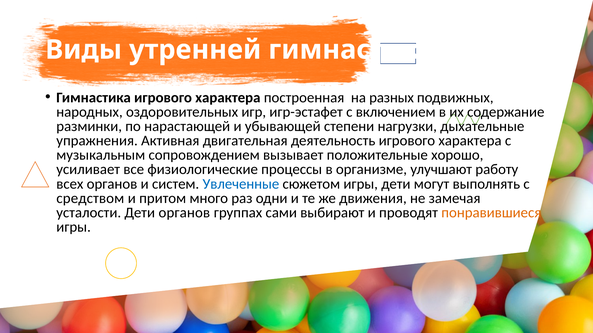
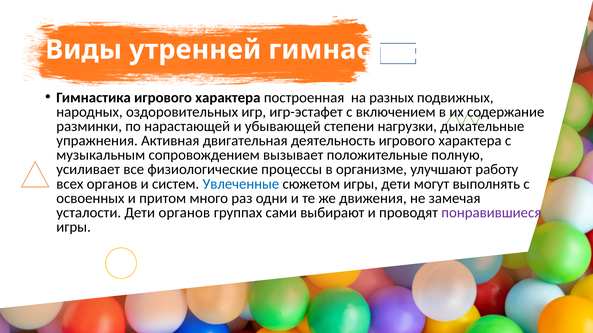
хорошо: хорошо -> полную
средством: средством -> освоенных
понравившиеся colour: orange -> purple
